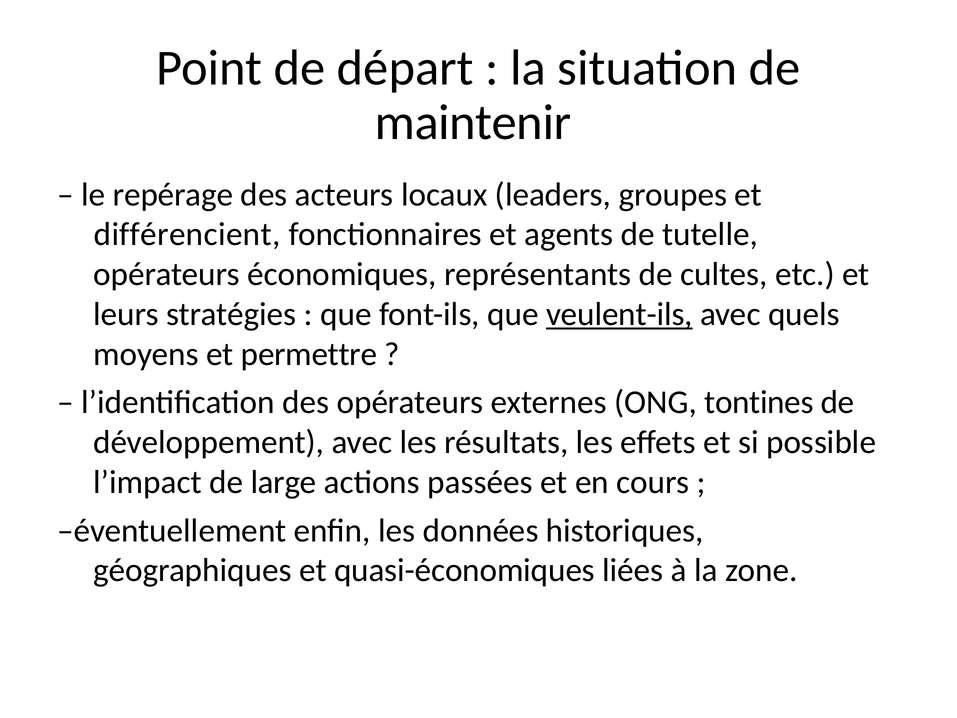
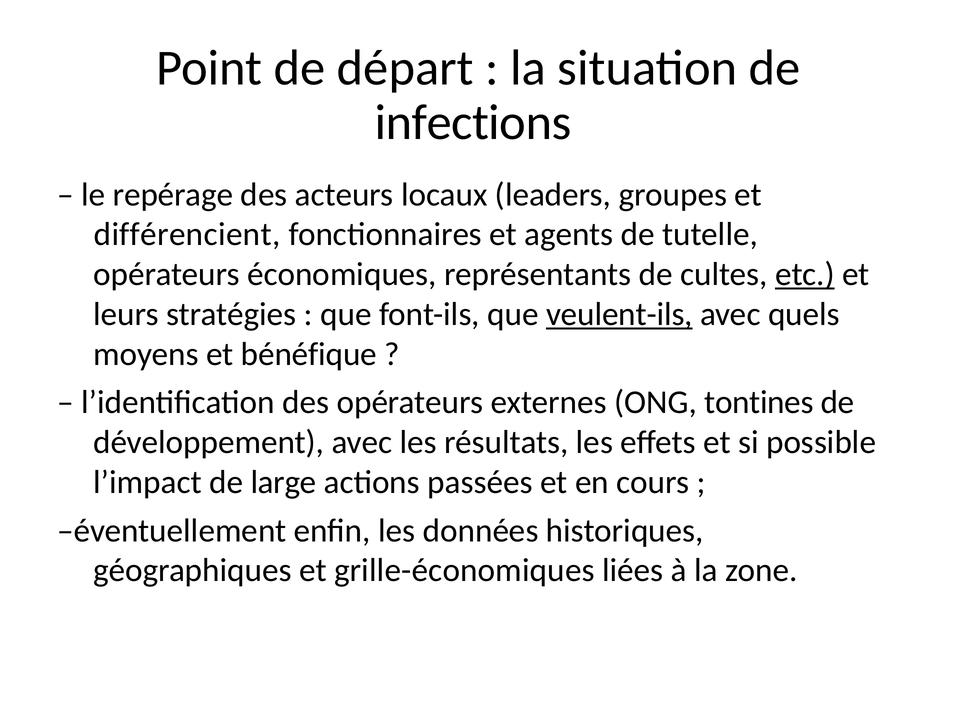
maintenir: maintenir -> infections
etc underline: none -> present
permettre: permettre -> bénéfique
quasi-économiques: quasi-économiques -> grille-économiques
